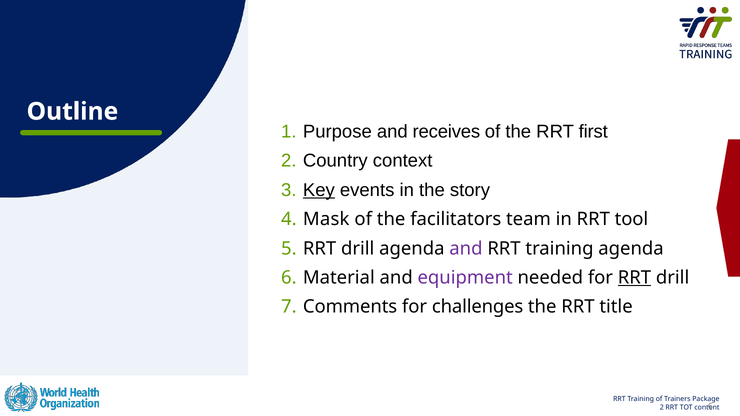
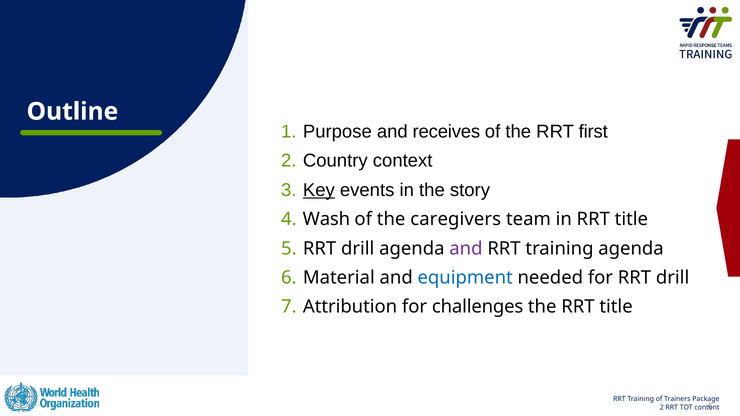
Mask: Mask -> Wash
facilitators: facilitators -> caregivers
in RRT tool: tool -> title
equipment colour: purple -> blue
RRT at (635, 278) underline: present -> none
Comments: Comments -> Attribution
